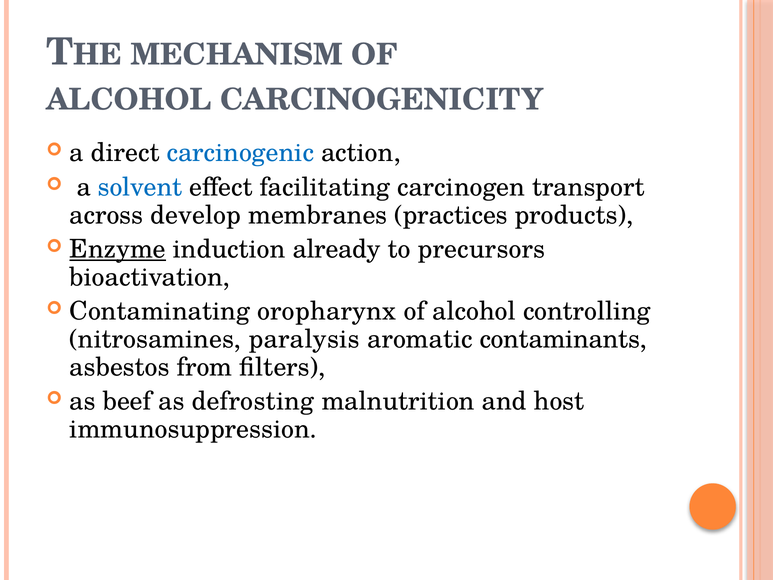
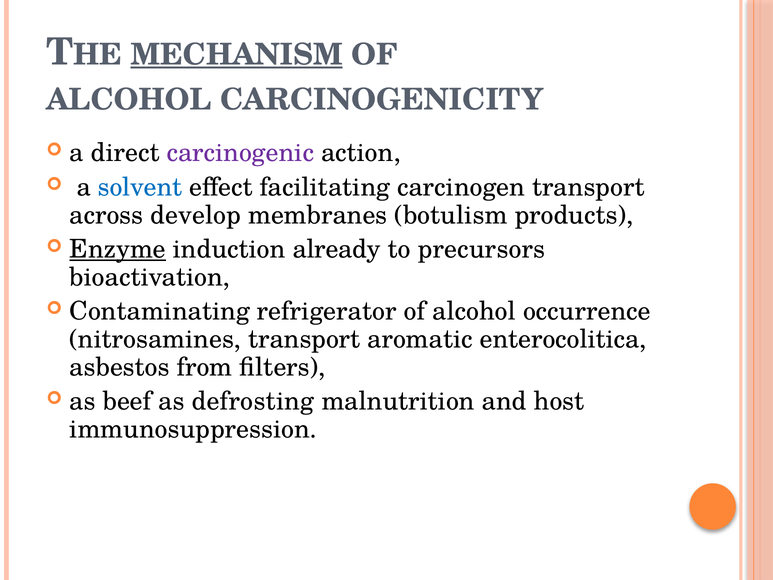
MECHANISM underline: none -> present
carcinogenic colour: blue -> purple
practices: practices -> botulism
oropharynx: oropharynx -> refrigerator
controlling: controlling -> occurrence
nitrosamines paralysis: paralysis -> transport
contaminants: contaminants -> enterocolitica
